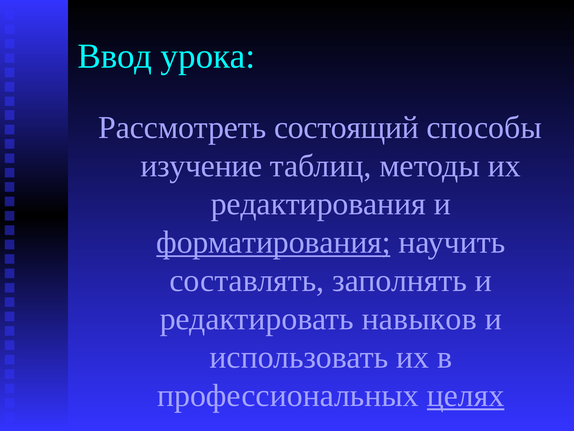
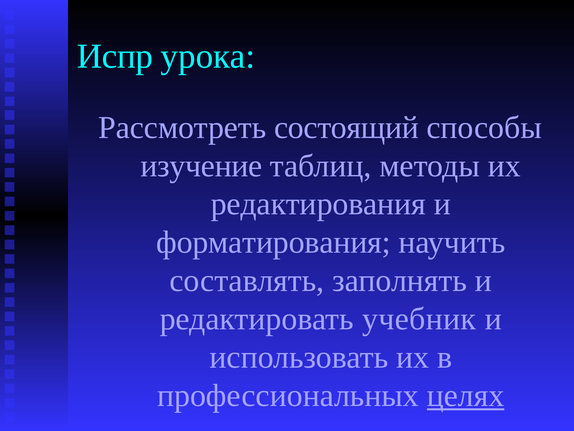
Ввод: Ввод -> Испр
форматирования underline: present -> none
навыков: навыков -> учебник
